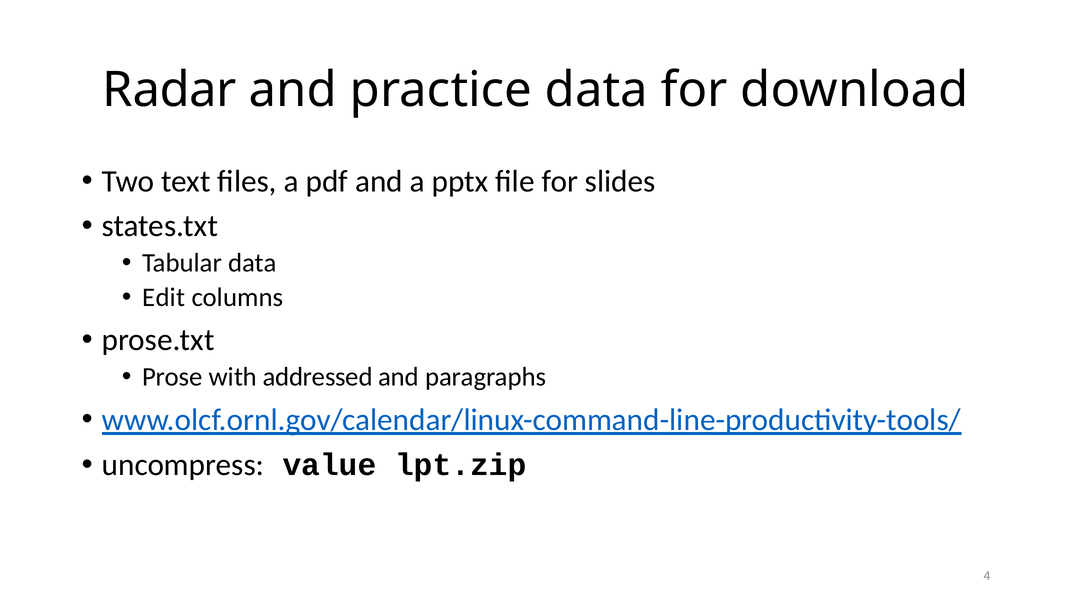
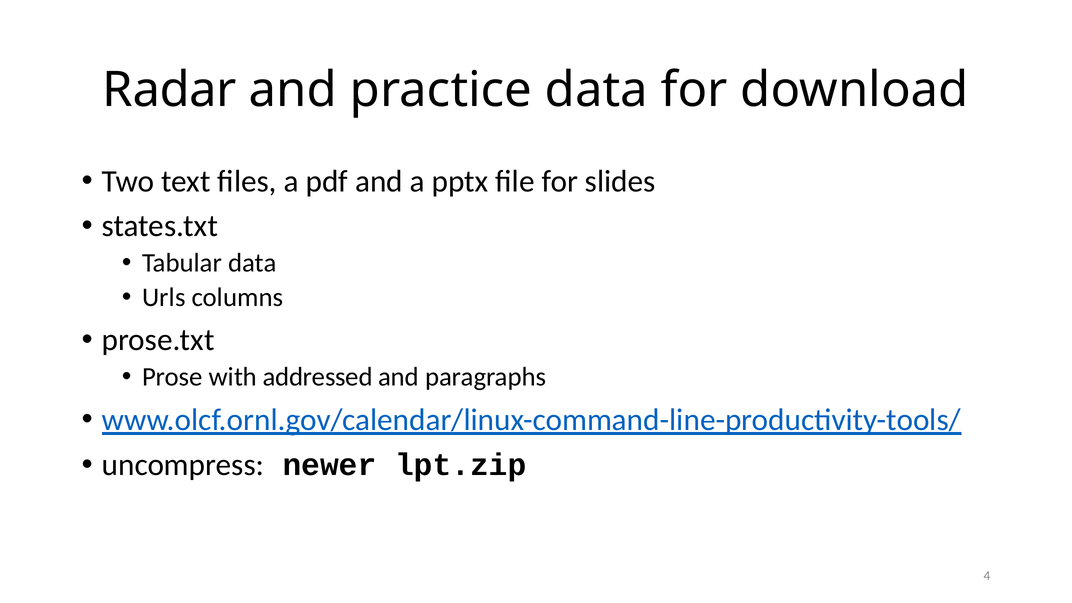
Edit: Edit -> Urls
value: value -> newer
